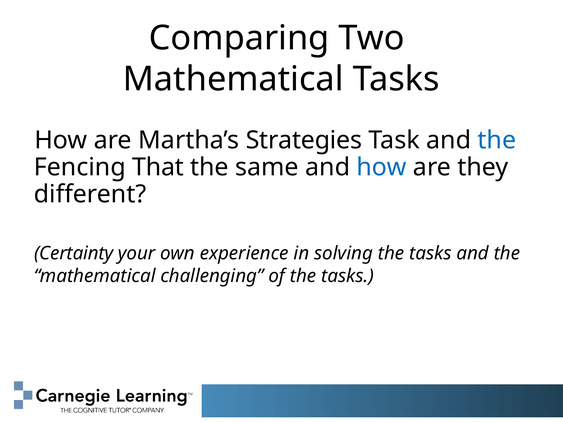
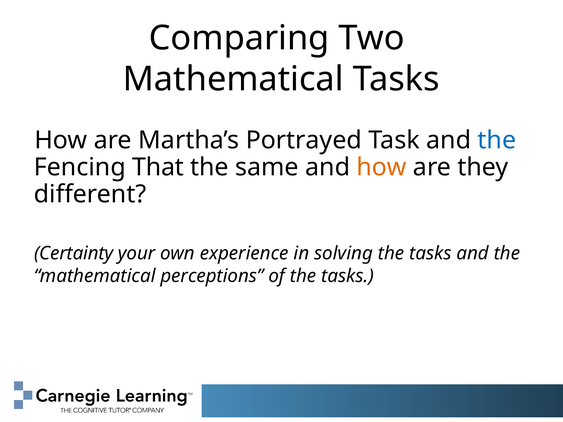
Strategies: Strategies -> Portrayed
how at (382, 167) colour: blue -> orange
challenging: challenging -> perceptions
